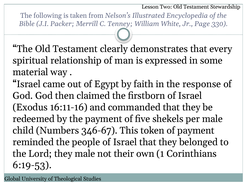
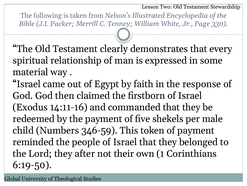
16:11-16: 16:11-16 -> 14:11-16
346-67: 346-67 -> 346-59
they male: male -> after
6:19-53: 6:19-53 -> 6:19-50
